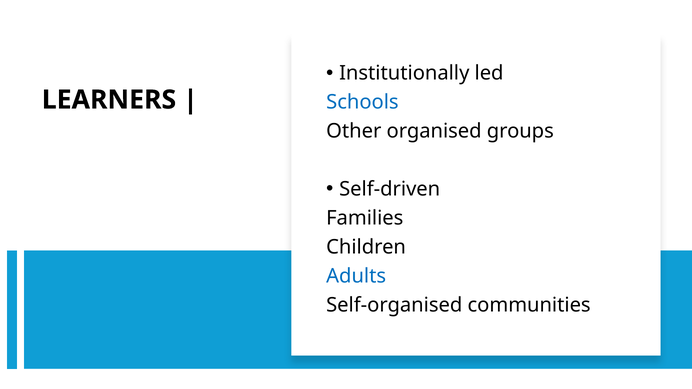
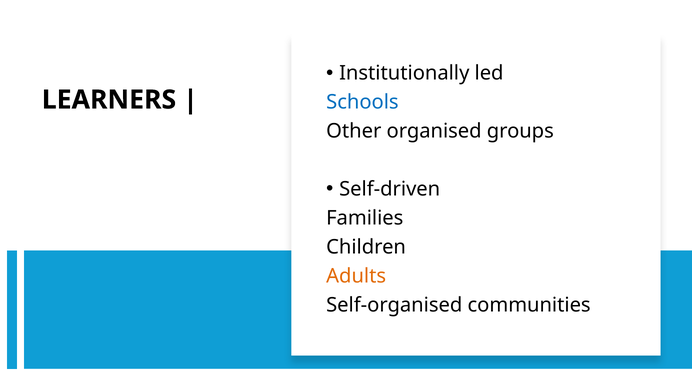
Adults colour: blue -> orange
